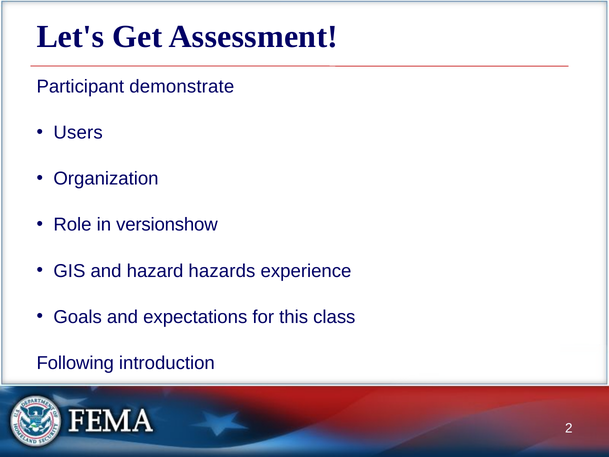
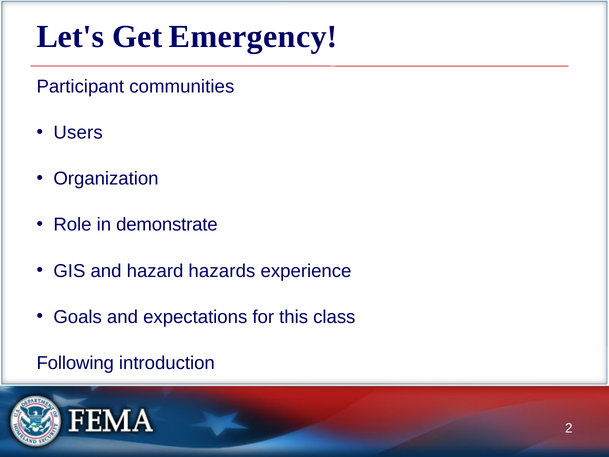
Assessment: Assessment -> Emergency
demonstrate: demonstrate -> communities
versionshow: versionshow -> demonstrate
